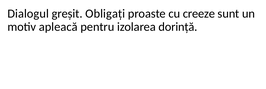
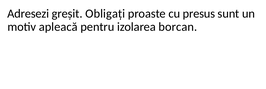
Dialogul: Dialogul -> Adresezi
creeze: creeze -> presus
dorință: dorință -> borcan
